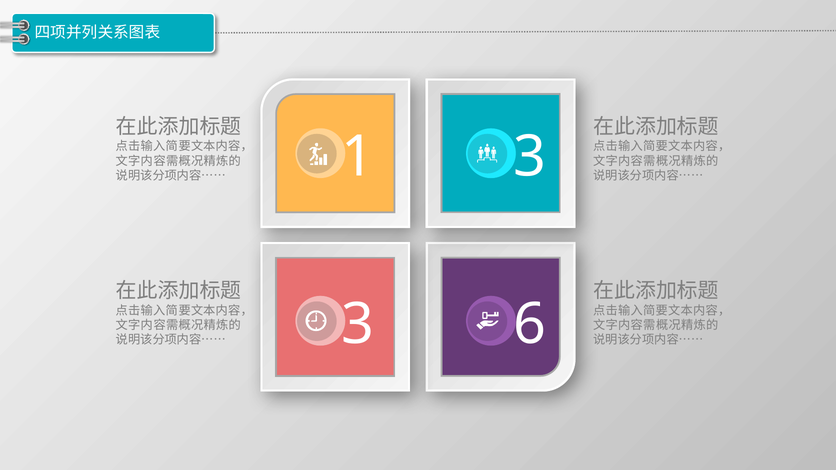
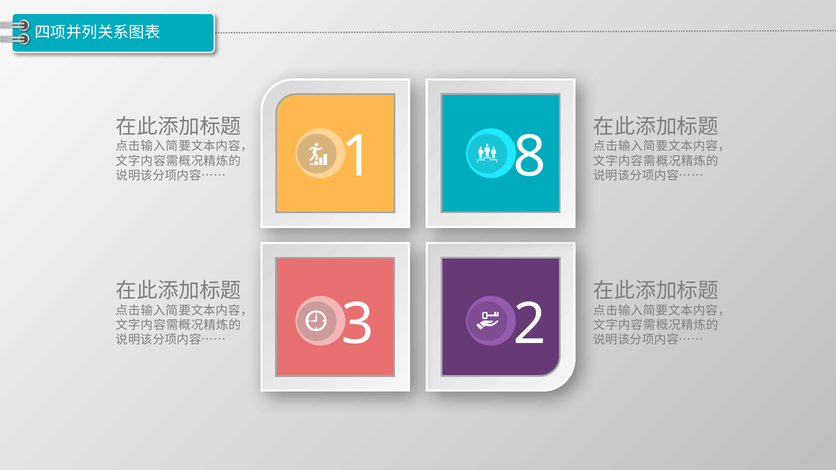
1 3: 3 -> 8
6: 6 -> 2
